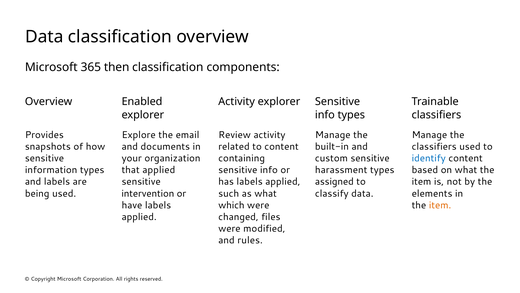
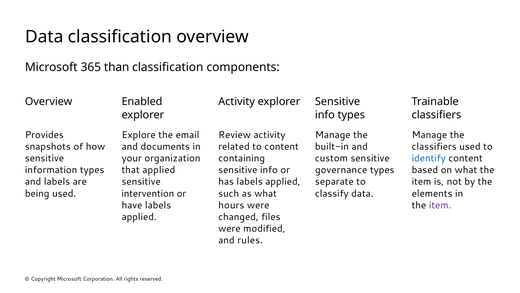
then: then -> than
harassment: harassment -> governance
assigned: assigned -> separate
which: which -> hours
item at (440, 205) colour: orange -> purple
